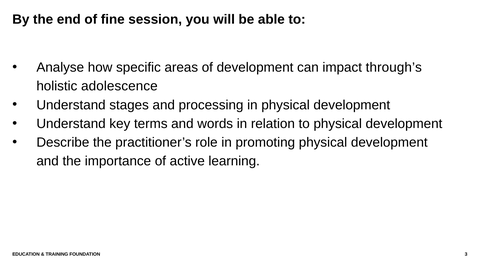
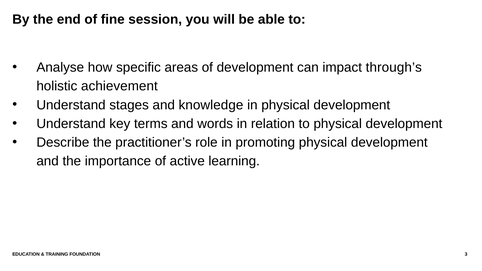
adolescence: adolescence -> achievement
processing: processing -> knowledge
